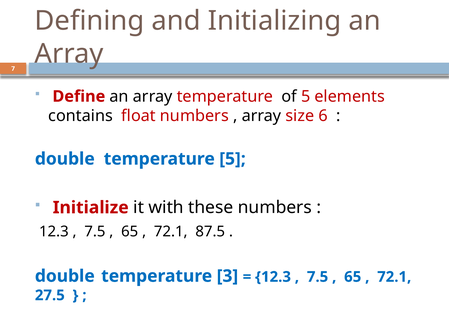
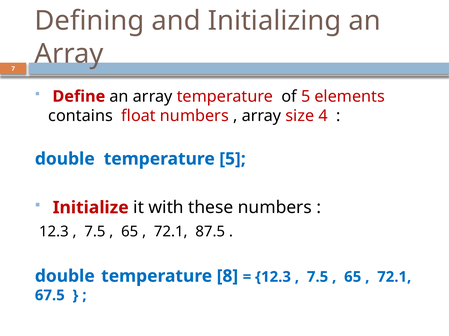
6: 6 -> 4
3: 3 -> 8
27.5: 27.5 -> 67.5
